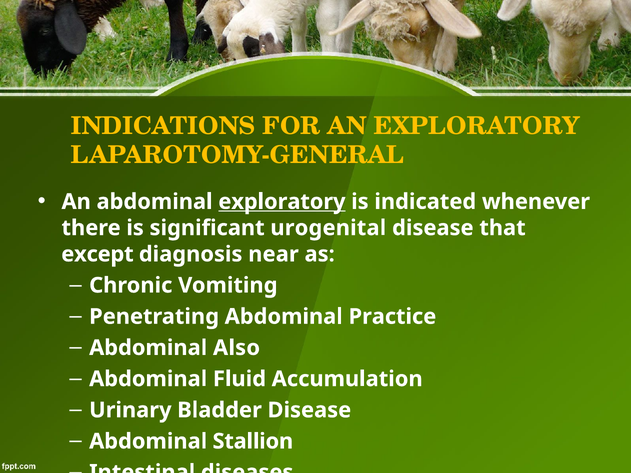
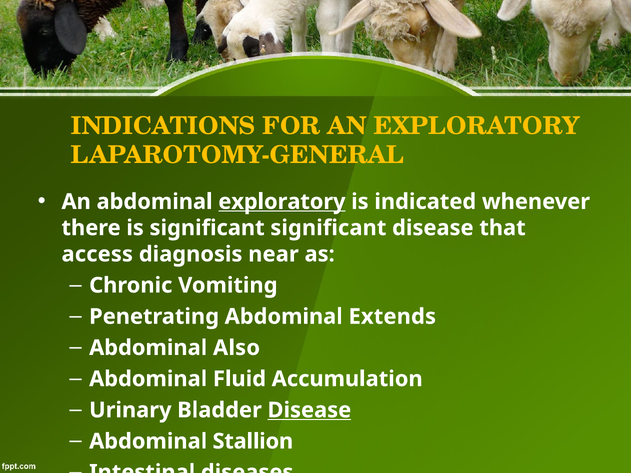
significant urogenital: urogenital -> significant
except: except -> access
Practice: Practice -> Extends
Disease at (309, 410) underline: none -> present
